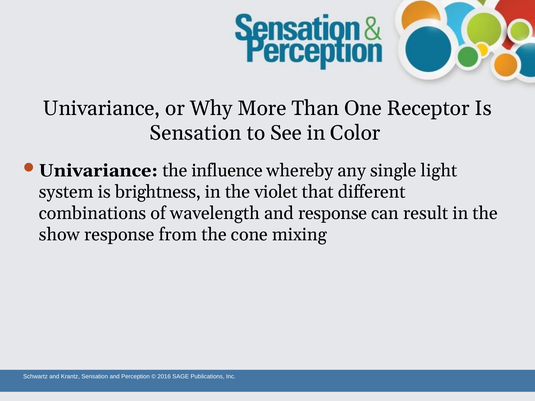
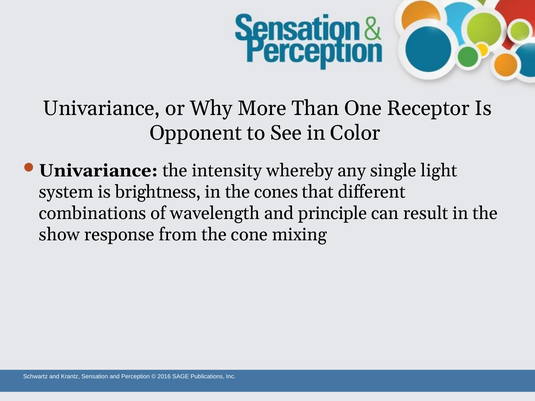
Sensation at (196, 133): Sensation -> Opponent
influence: influence -> intensity
violet: violet -> cones
and response: response -> principle
